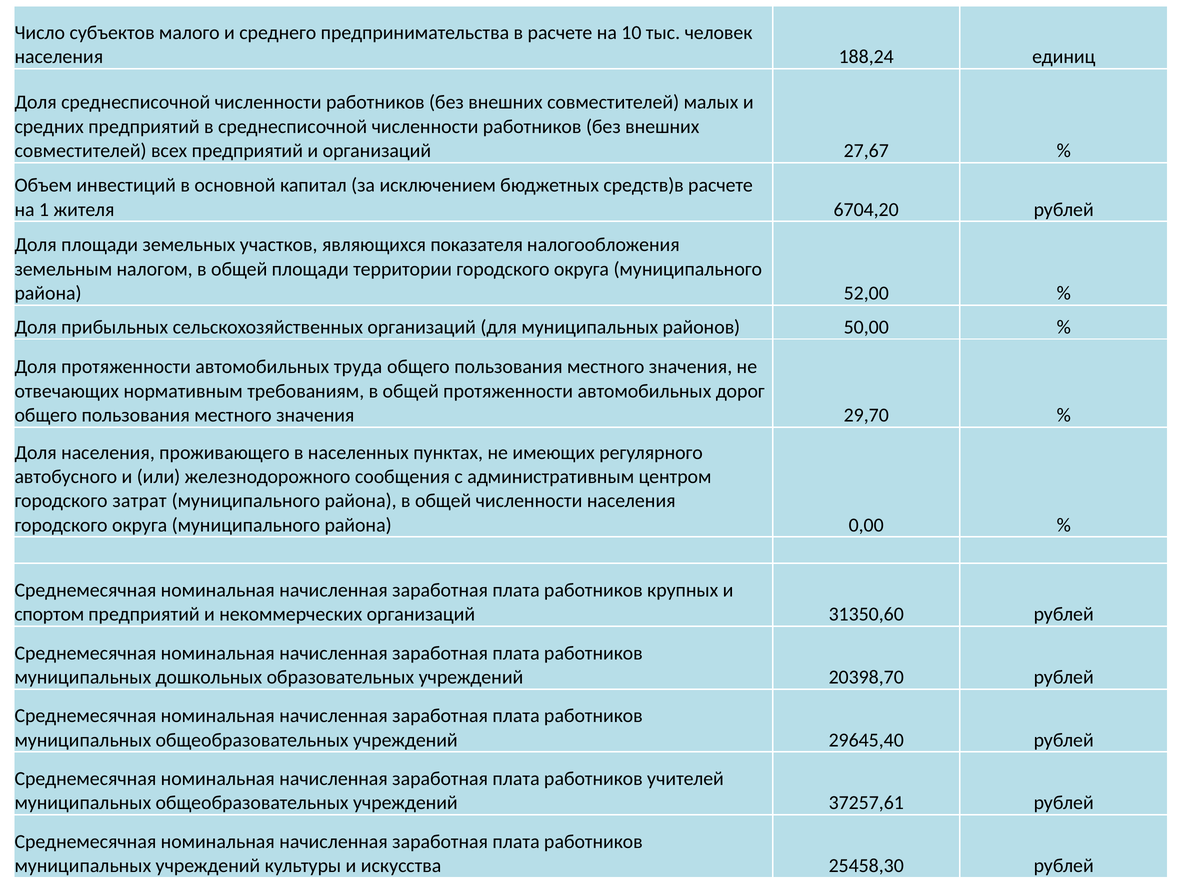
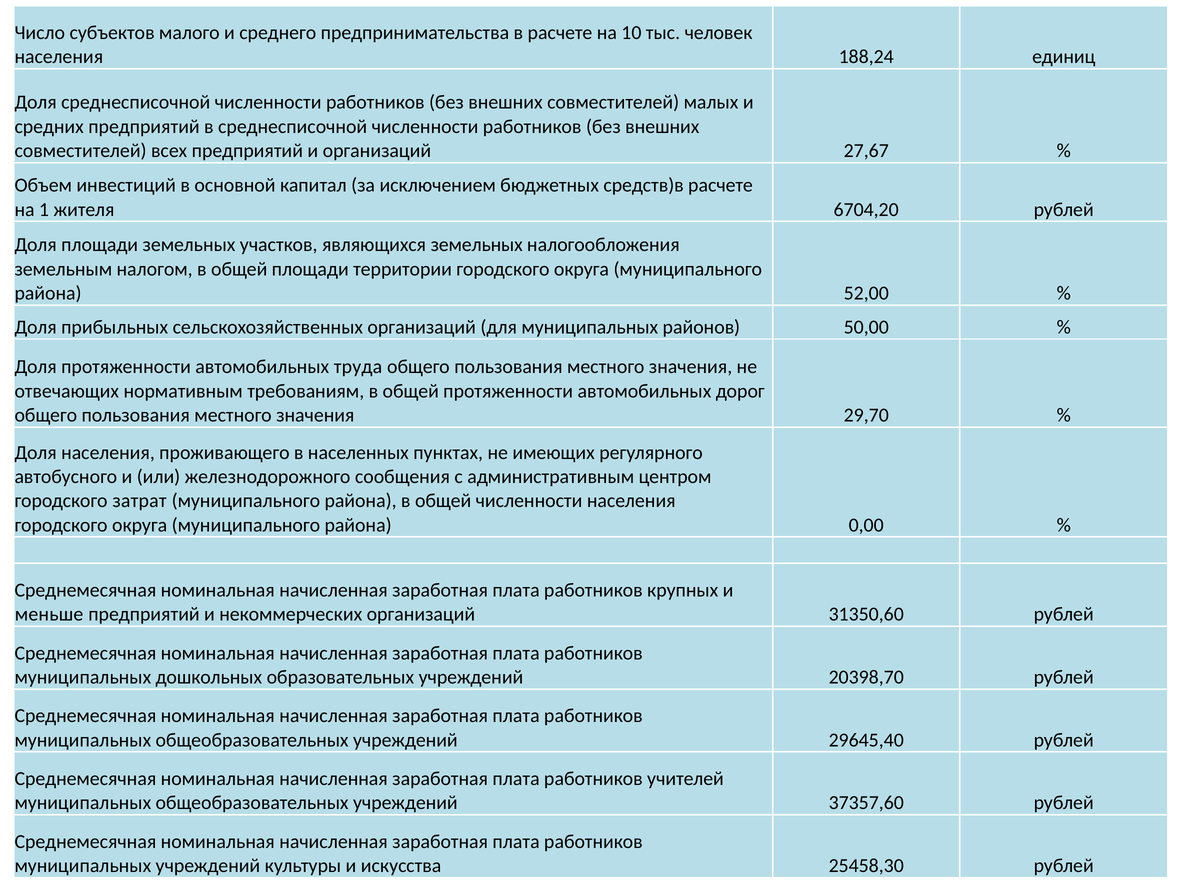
являющихся показателя: показателя -> земельных
спортом: спортом -> меньше
37257,61: 37257,61 -> 37357,60
